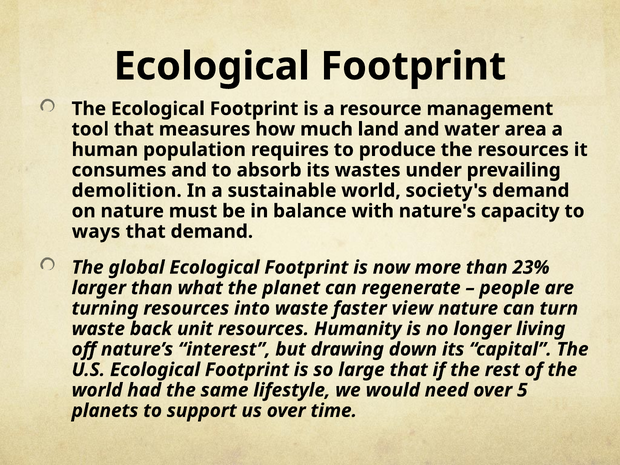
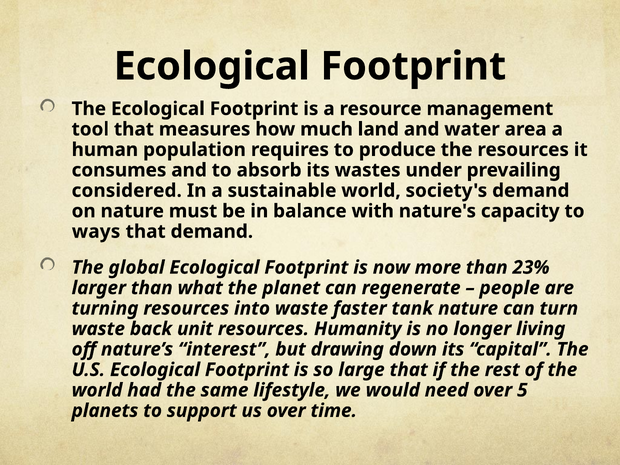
demolition: demolition -> considered
view: view -> tank
